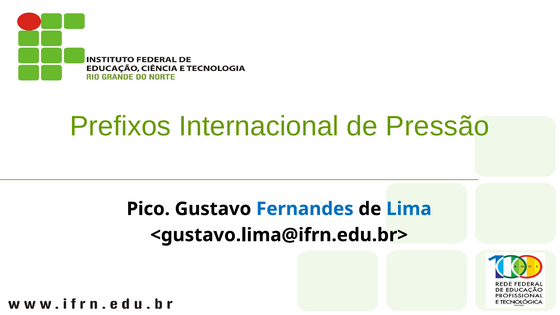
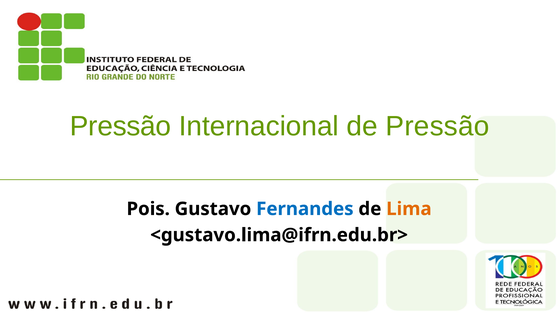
Prefixos at (120, 126): Prefixos -> Pressão
Pico: Pico -> Pois
Lima colour: blue -> orange
